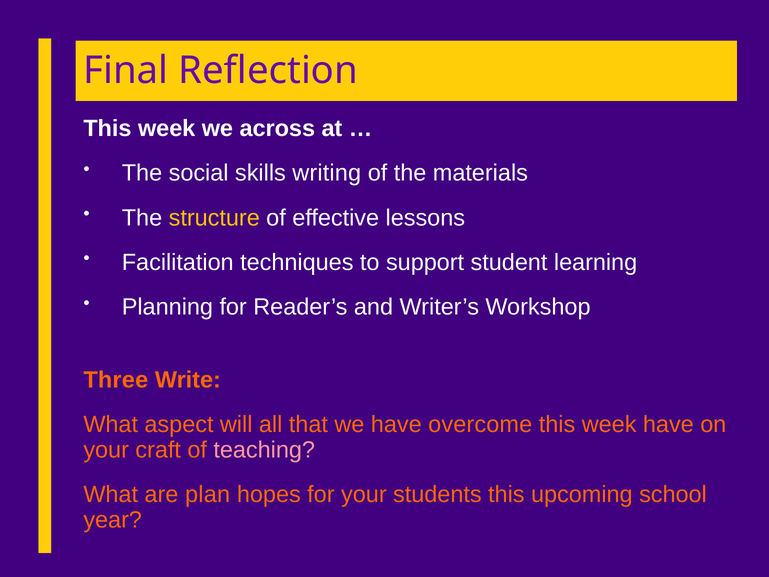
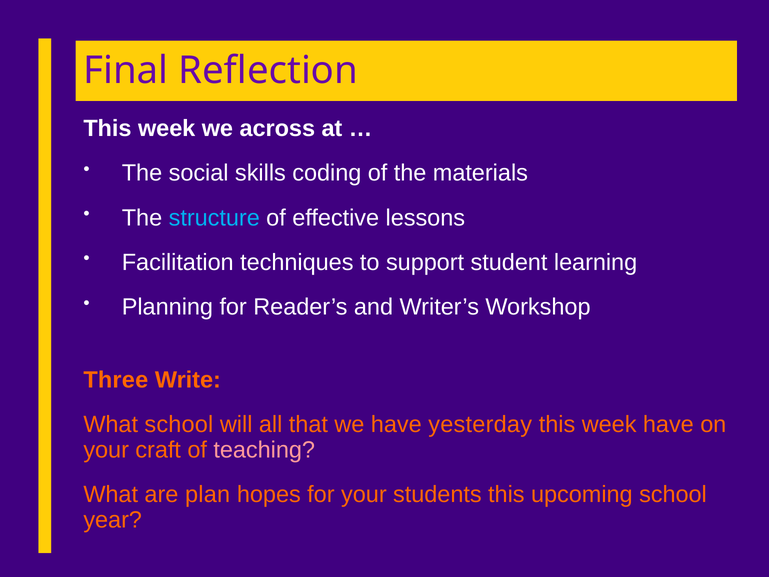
writing: writing -> coding
structure colour: yellow -> light blue
What aspect: aspect -> school
overcome: overcome -> yesterday
